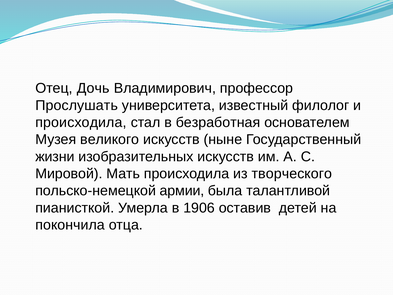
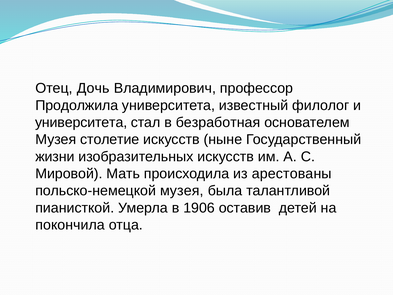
Прослушать: Прослушать -> Продолжила
происходила at (81, 122): происходила -> университета
великого: великого -> столетие
творческого: творческого -> арестованы
польско-немецкой армии: армии -> музея
